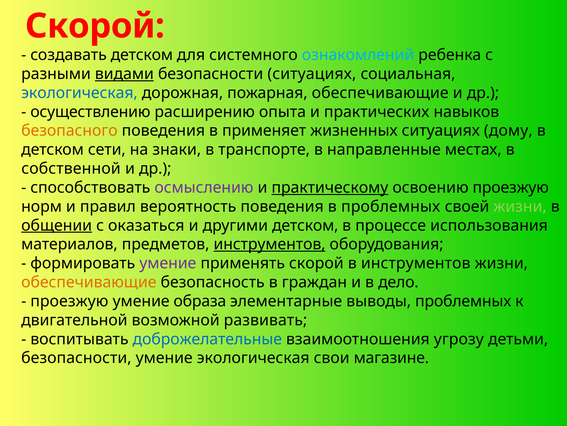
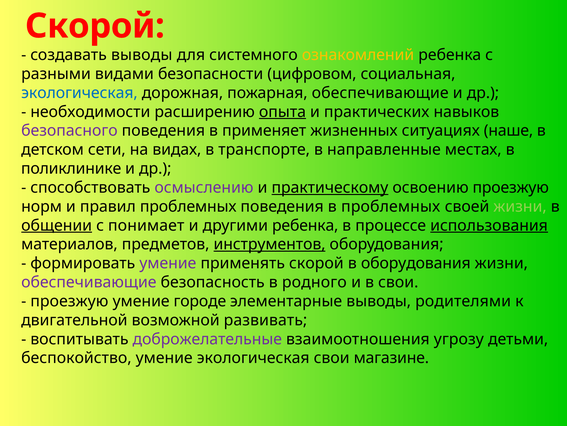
создавать детском: детском -> выводы
ознакомлений colour: light blue -> yellow
видами underline: present -> none
безопасности ситуациях: ситуациях -> цифровом
осуществлению: осуществлению -> необходимости
опыта underline: none -> present
безопасного colour: orange -> purple
дому: дому -> наше
знаки: знаки -> видах
собственной: собственной -> поликлинике
правил вероятность: вероятность -> проблемных
оказаться: оказаться -> понимает
другими детском: детском -> ребенка
использования underline: none -> present
в инструментов: инструментов -> оборудования
обеспечивающие at (89, 282) colour: orange -> purple
граждан: граждан -> родного
в дело: дело -> свои
образа: образа -> городе
выводы проблемных: проблемных -> родителями
доброжелательные colour: blue -> purple
безопасности at (76, 357): безопасности -> беспокойство
